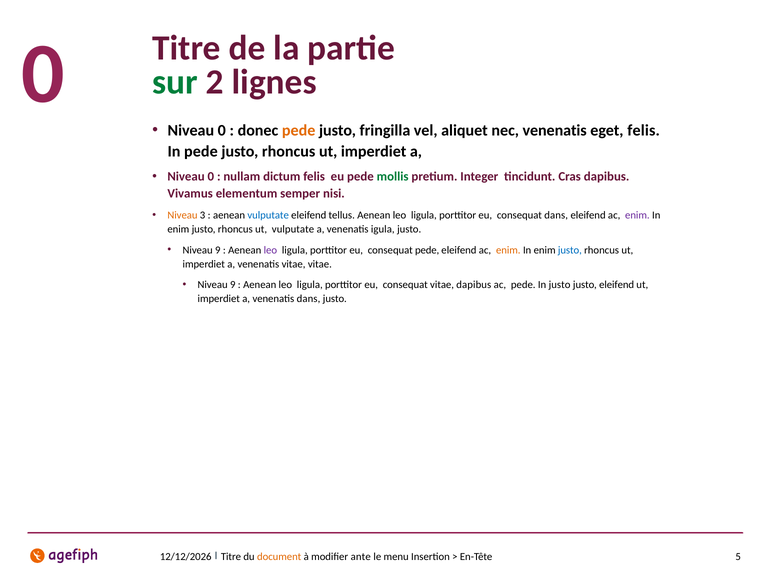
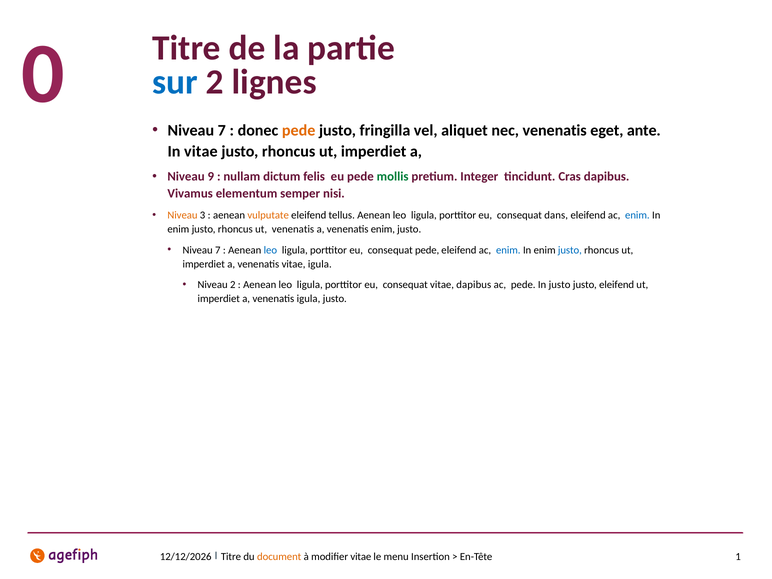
sur colour: green -> blue
0 at (222, 130): 0 -> 7
eget felis: felis -> ante
In pede: pede -> vitae
0 at (211, 177): 0 -> 9
vulputate at (268, 215) colour: blue -> orange
enim at (637, 215) colour: purple -> blue
ut vulputate: vulputate -> venenatis
venenatis igula: igula -> enim
9 at (218, 250): 9 -> 7
leo at (270, 250) colour: purple -> blue
enim at (508, 250) colour: orange -> blue
vitae vitae: vitae -> igula
9 at (233, 285): 9 -> 2
venenatis dans: dans -> igula
modifier ante: ante -> vitae
5: 5 -> 1
